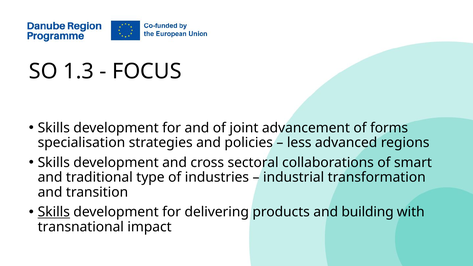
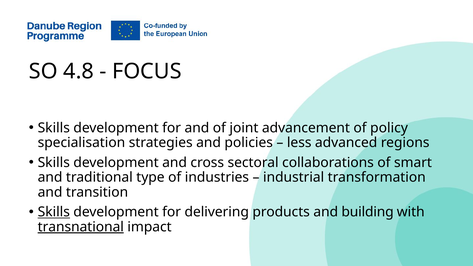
1.3: 1.3 -> 4.8
forms: forms -> policy
transnational underline: none -> present
